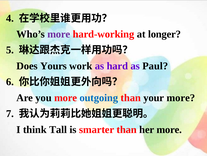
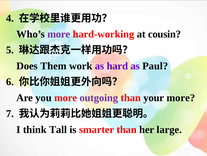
longer: longer -> cousin
Yours: Yours -> Them
outgoing colour: blue -> purple
her more: more -> large
